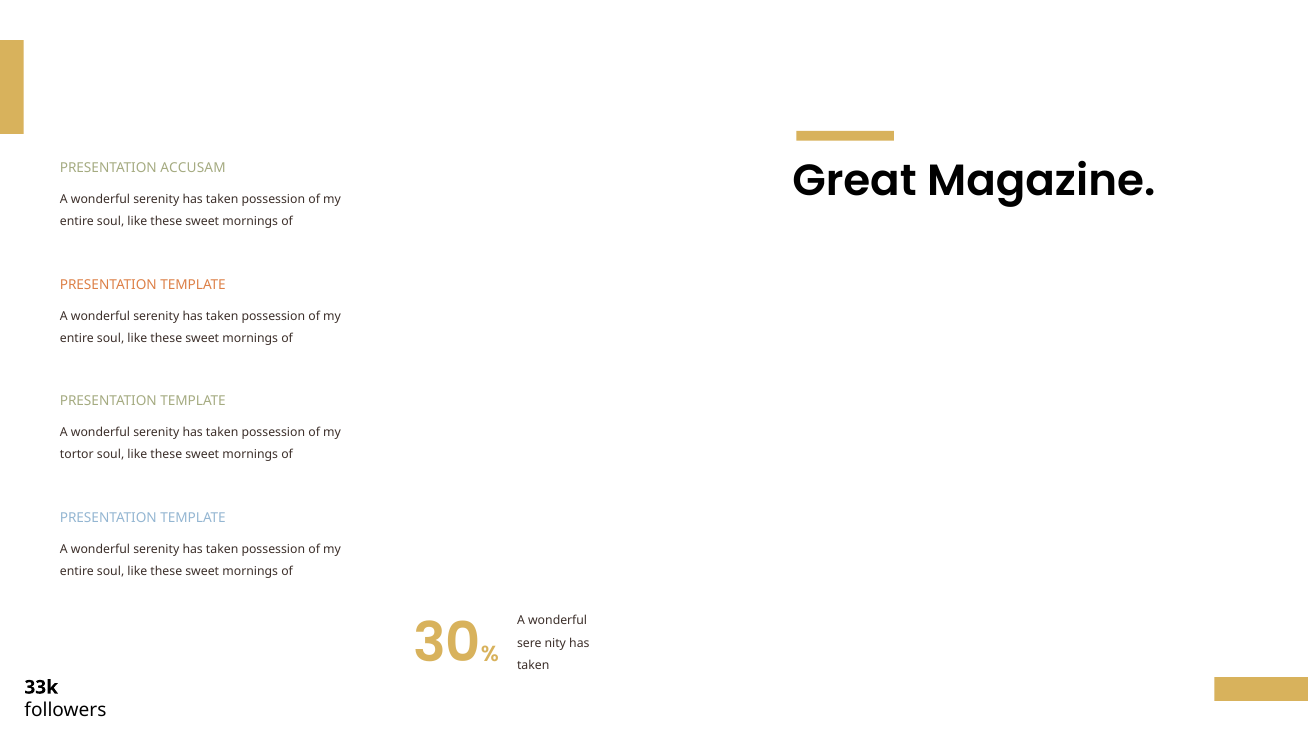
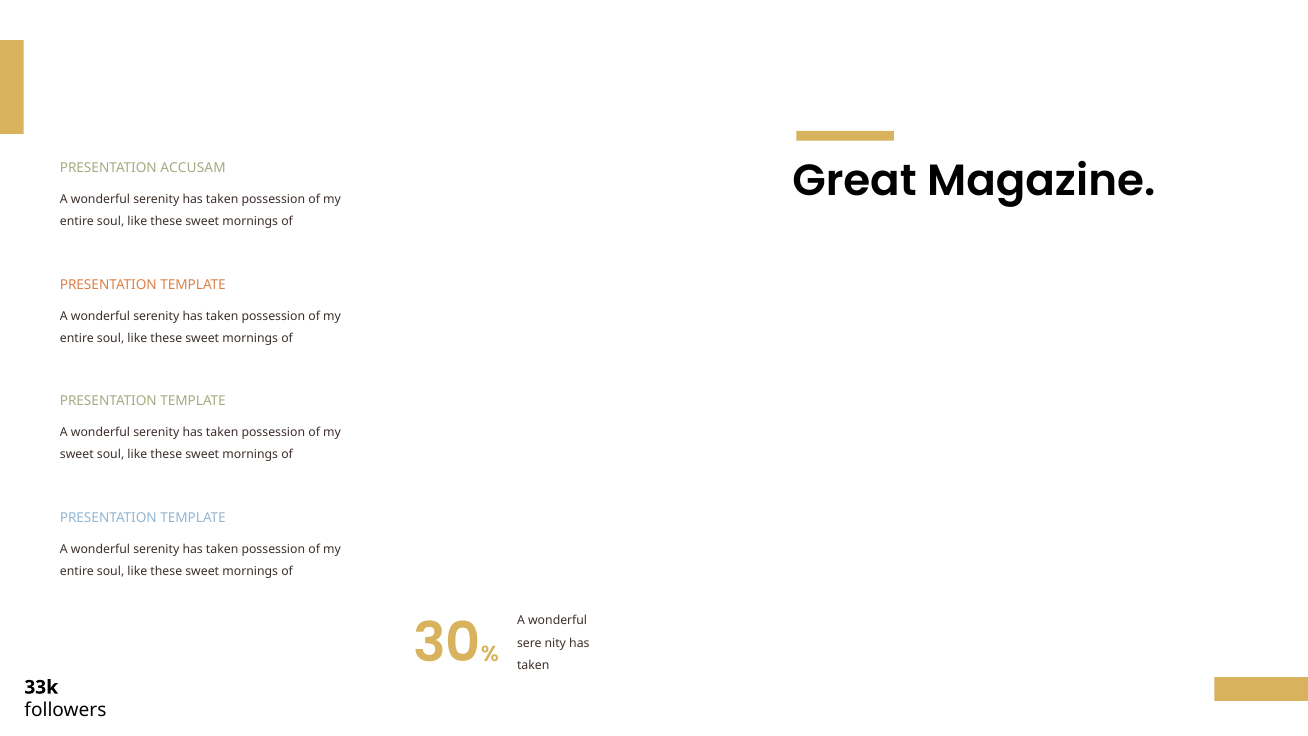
tortor at (77, 455): tortor -> sweet
